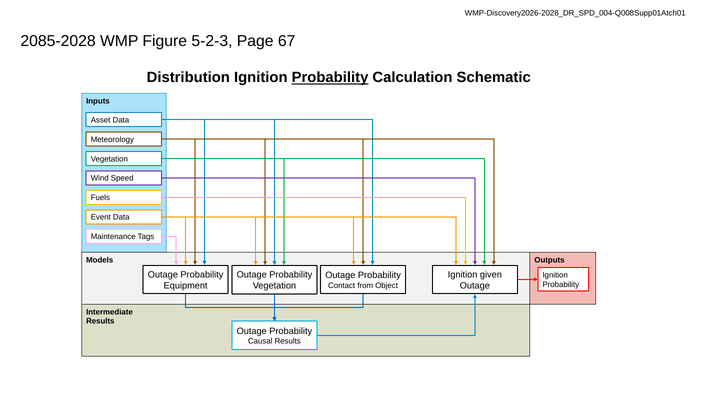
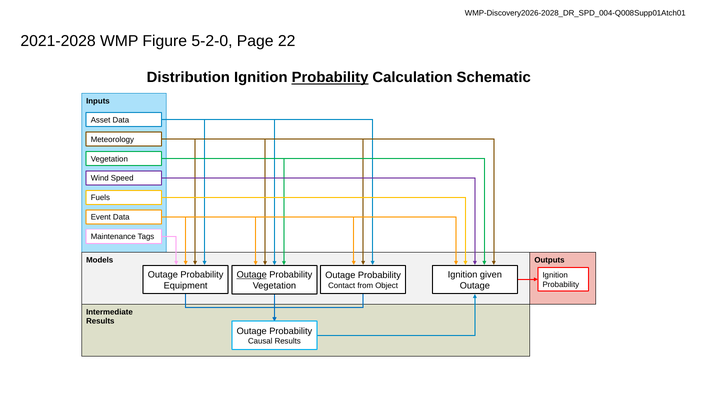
2085-2028: 2085-2028 -> 2021-2028
5-2-3: 5-2-3 -> 5-2-0
67: 67 -> 22
Outage at (252, 275) underline: none -> present
